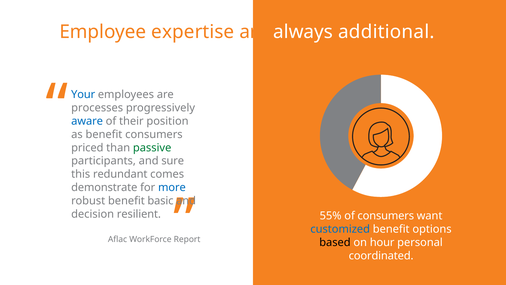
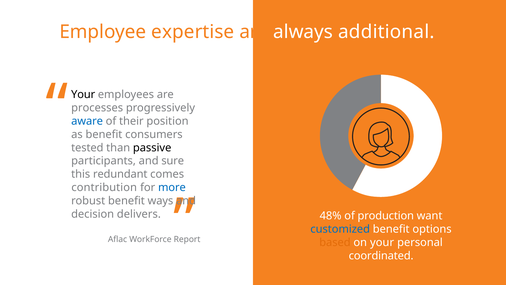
Your at (83, 94) colour: blue -> black
priced: priced -> tested
passive colour: green -> black
demonstrate: demonstrate -> contribution
basic: basic -> ways
resilient: resilient -> delivers
55%: 55% -> 48%
of consumers: consumers -> production
based colour: black -> orange
on hour: hour -> your
